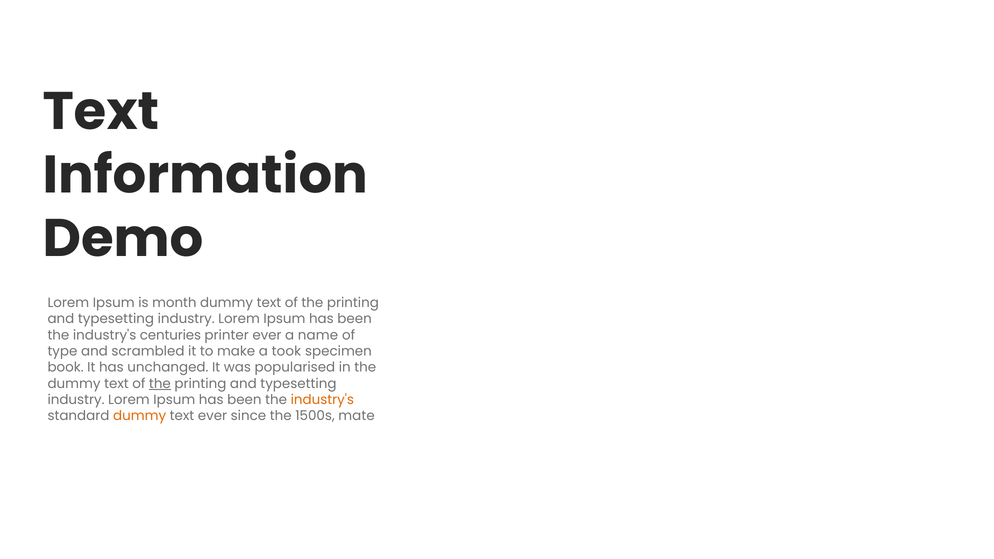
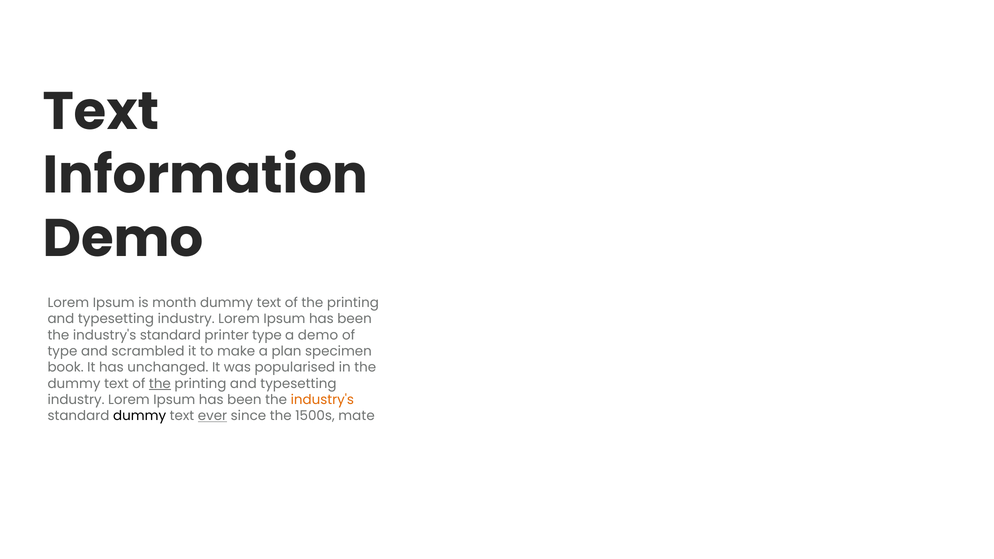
centuries at (170, 335): centuries -> standard
printer ever: ever -> type
a name: name -> demo
took: took -> plan
dummy at (140, 416) colour: orange -> black
ever at (212, 416) underline: none -> present
